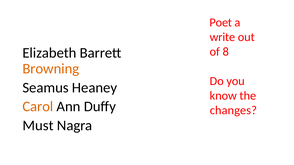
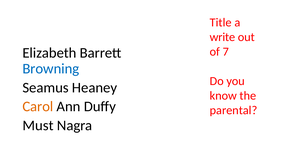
Poet: Poet -> Title
8: 8 -> 7
Browning colour: orange -> blue
changes: changes -> parental
